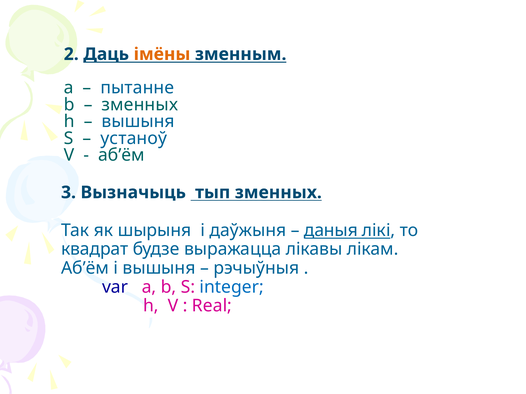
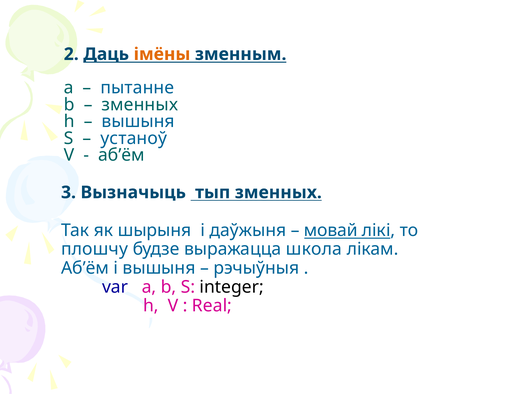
даныя: даныя -> мовай
квадрат: квадрат -> плошчу
лікавы: лікавы -> школа
integer colour: blue -> black
